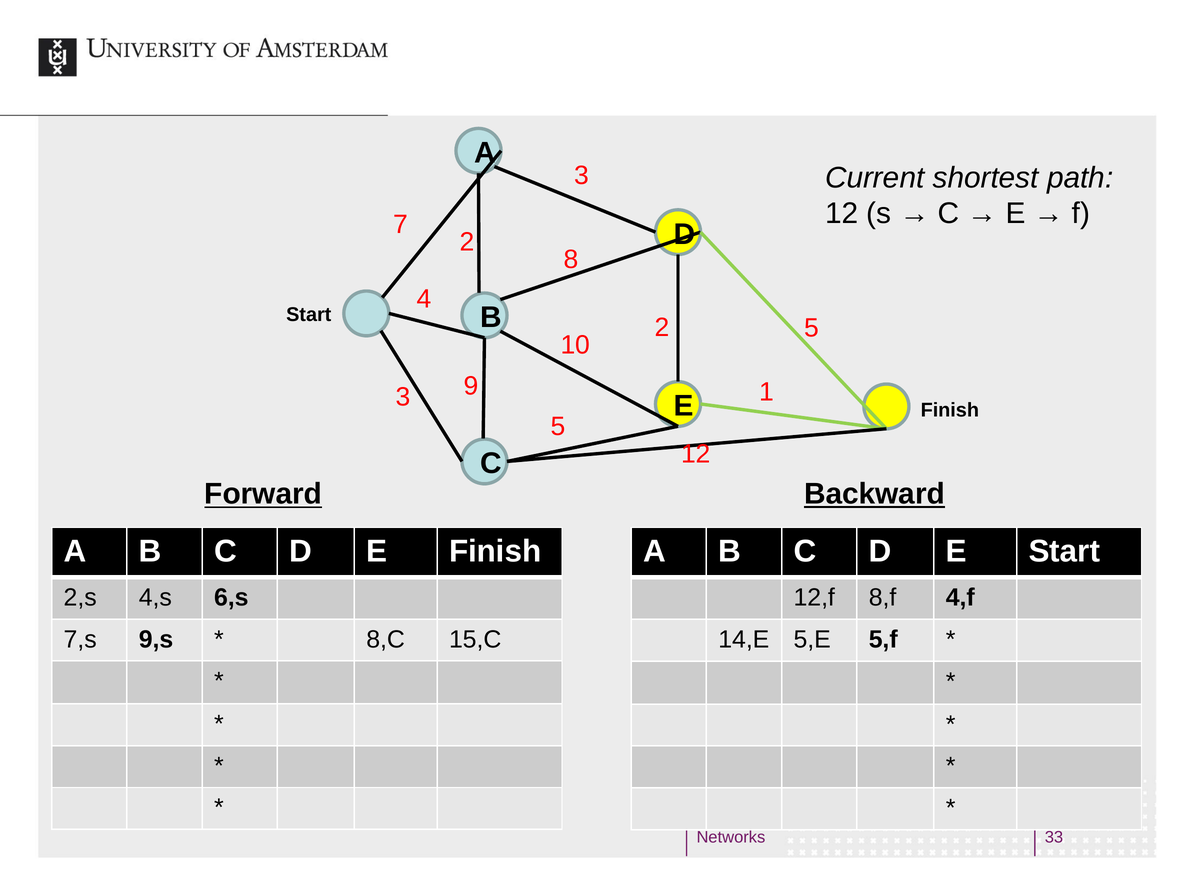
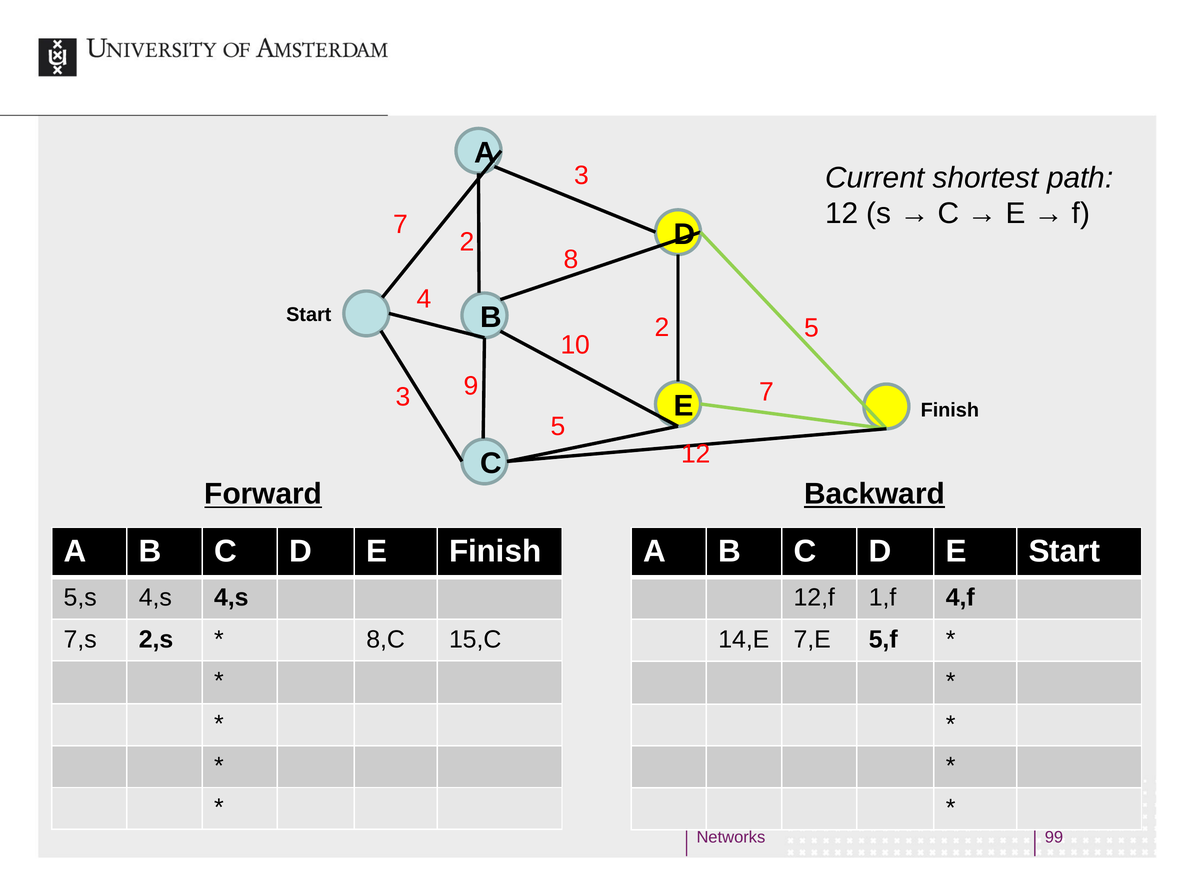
9 1: 1 -> 7
2,s: 2,s -> 5,s
4,s 6,s: 6,s -> 4,s
8,f: 8,f -> 1,f
9,s: 9,s -> 2,s
5,E: 5,E -> 7,E
33: 33 -> 99
